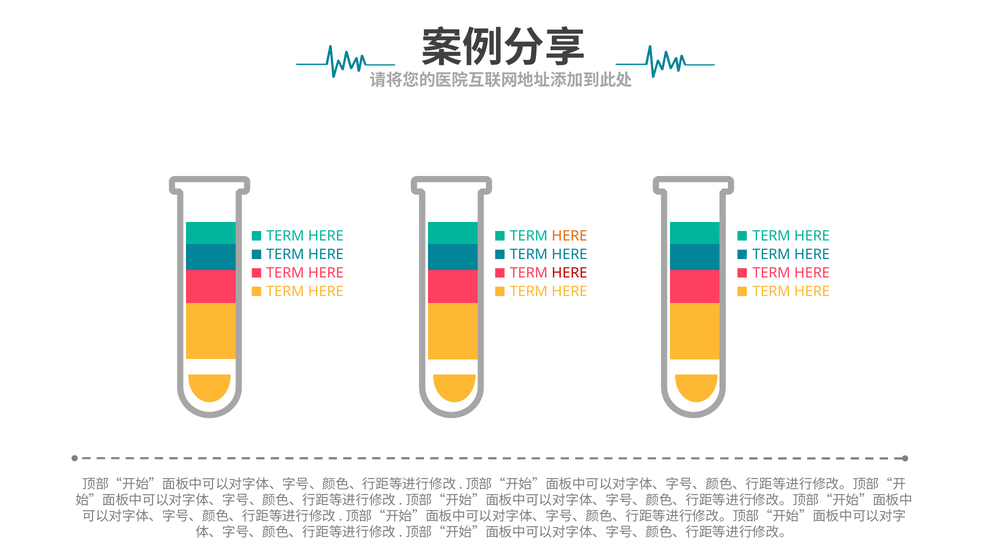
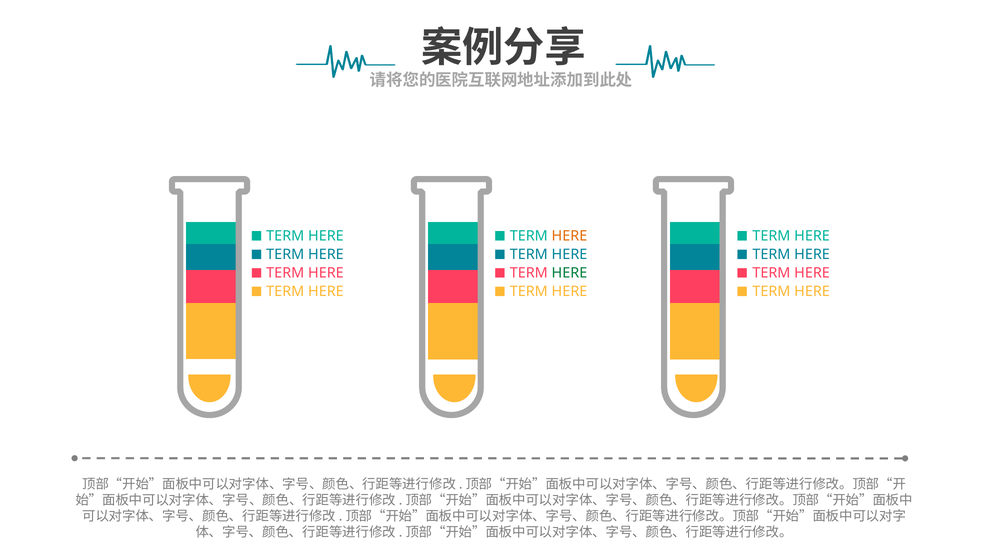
HERE at (569, 273) colour: red -> green
